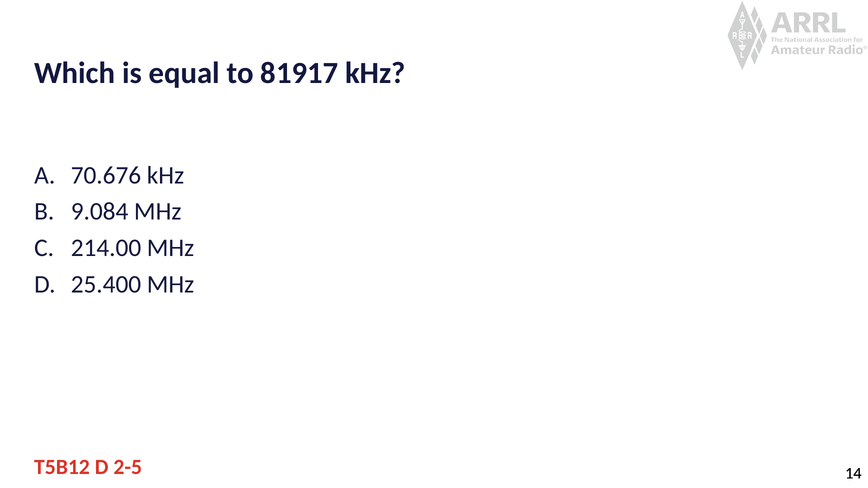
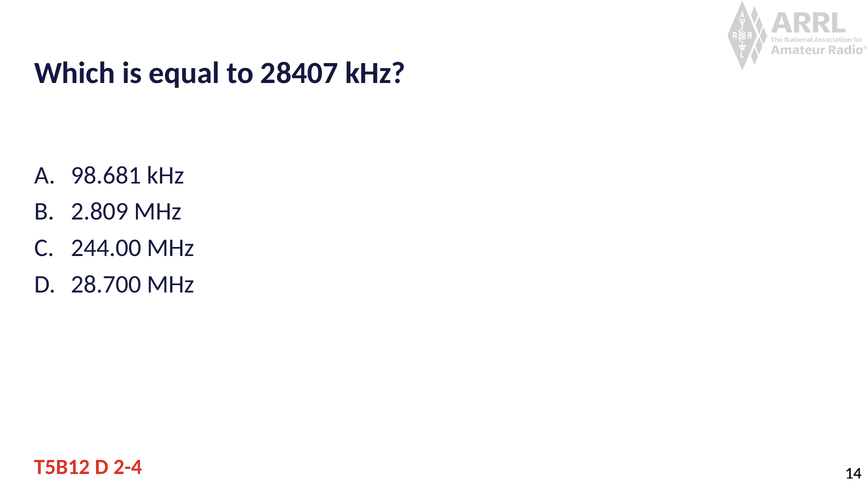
81917: 81917 -> 28407
70.676: 70.676 -> 98.681
9.084: 9.084 -> 2.809
214.00: 214.00 -> 244.00
25.400: 25.400 -> 28.700
2-5: 2-5 -> 2-4
